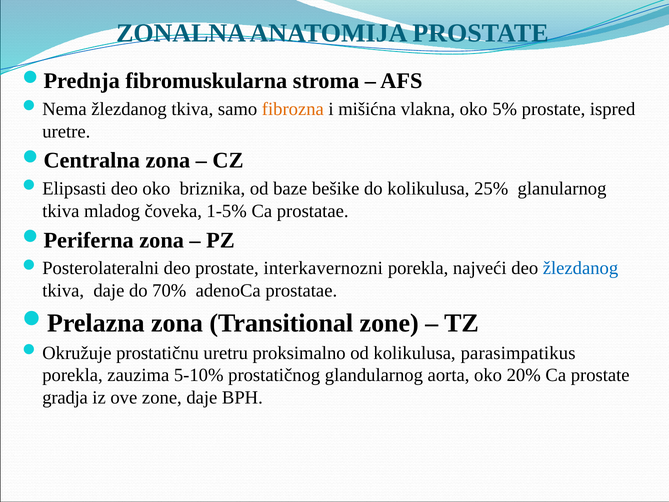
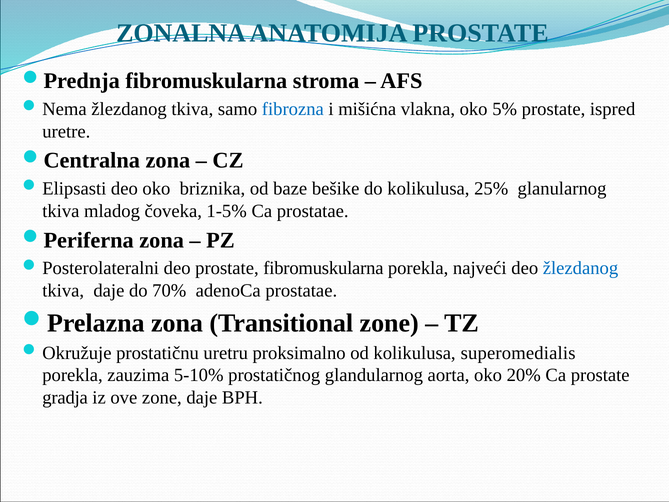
fibrozna colour: orange -> blue
prostate interkavernozni: interkavernozni -> fibromuskularna
parasimpatikus: parasimpatikus -> superomedialis
